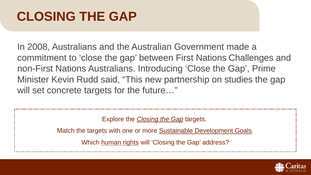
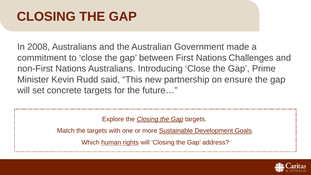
studies: studies -> ensure
